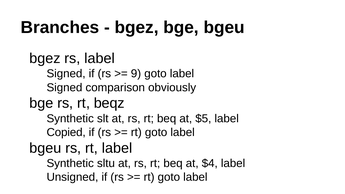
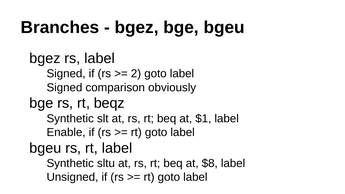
9: 9 -> 2
$5: $5 -> $1
Copied: Copied -> Enable
$4: $4 -> $8
